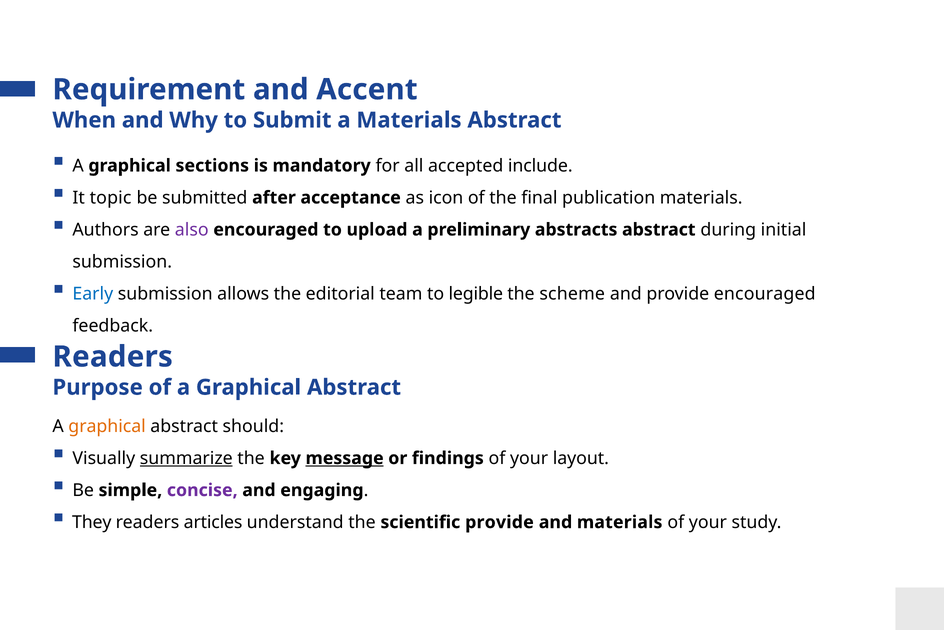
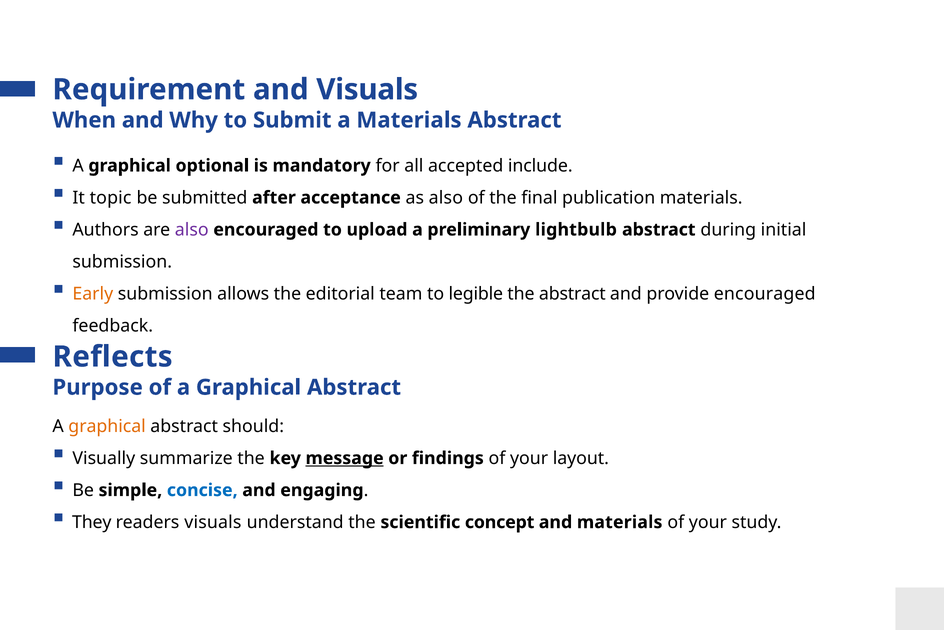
and Accent: Accent -> Visuals
sections: sections -> optional
as icon: icon -> also
abstracts: abstracts -> lightbulb
Early colour: blue -> orange
the scheme: scheme -> abstract
Readers at (113, 356): Readers -> Reflects
summarize underline: present -> none
concise colour: purple -> blue
readers articles: articles -> visuals
scientific provide: provide -> concept
